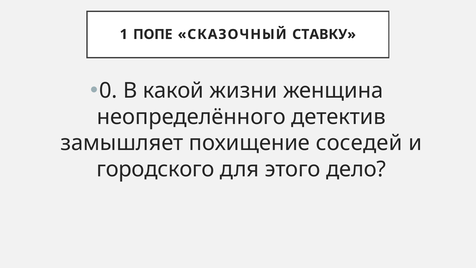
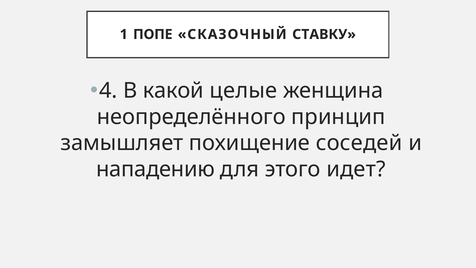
0: 0 -> 4
жизни: жизни -> целые
детектив: детектив -> принцип
городского: городского -> нападению
дело: дело -> идет
